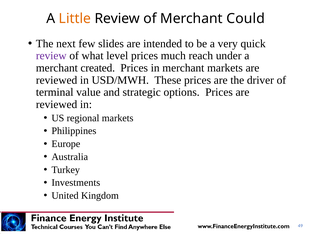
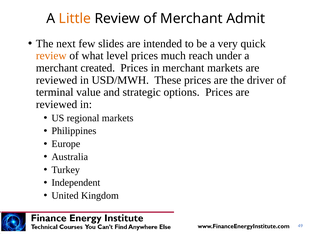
Could: Could -> Admit
review at (51, 56) colour: purple -> orange
Investments: Investments -> Independent
